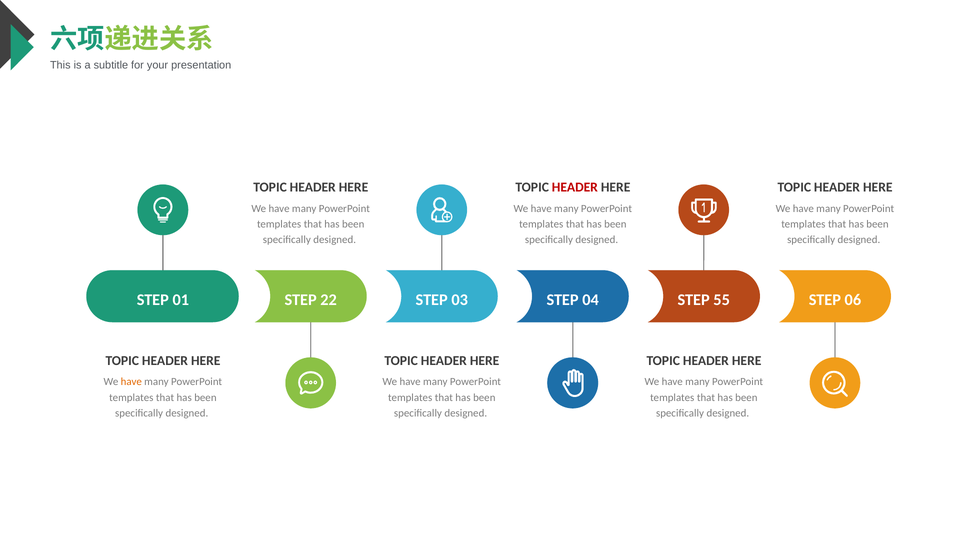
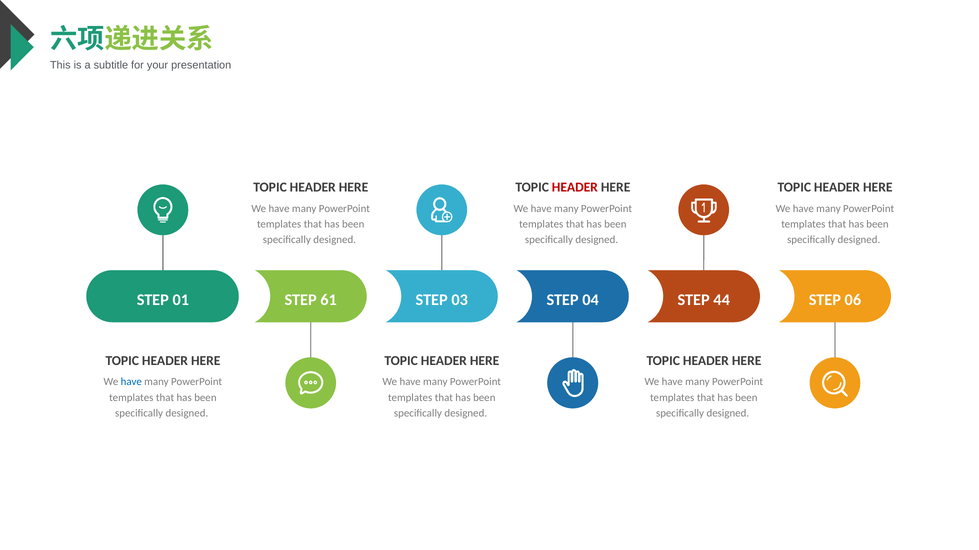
22: 22 -> 61
55: 55 -> 44
have at (131, 382) colour: orange -> blue
